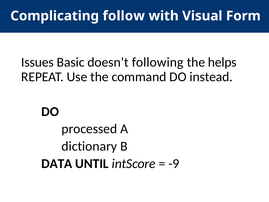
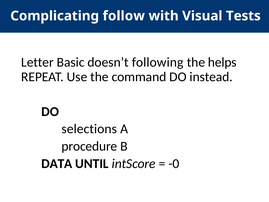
Form: Form -> Tests
Issues: Issues -> Letter
processed: processed -> selections
dictionary: dictionary -> procedure
-9: -9 -> -0
